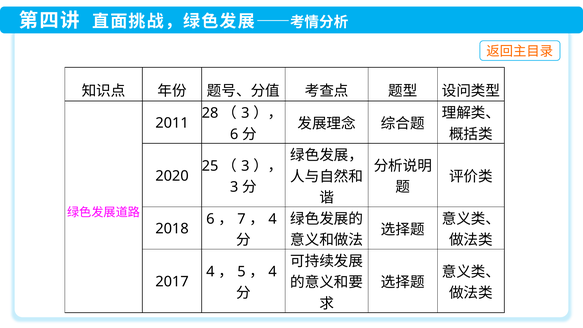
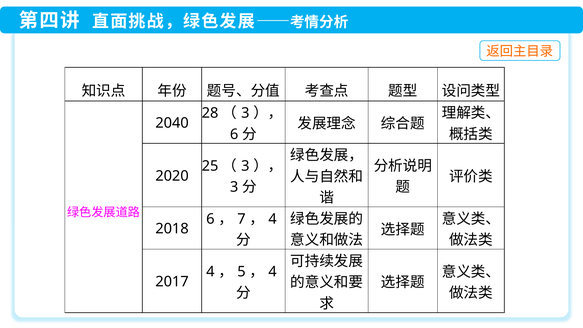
2011: 2011 -> 2040
